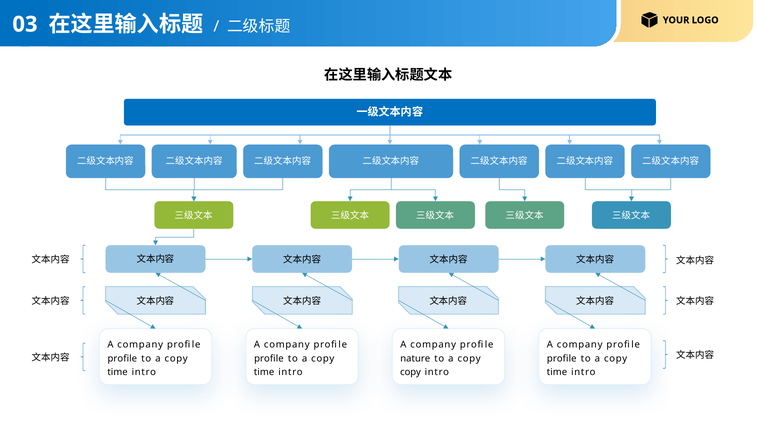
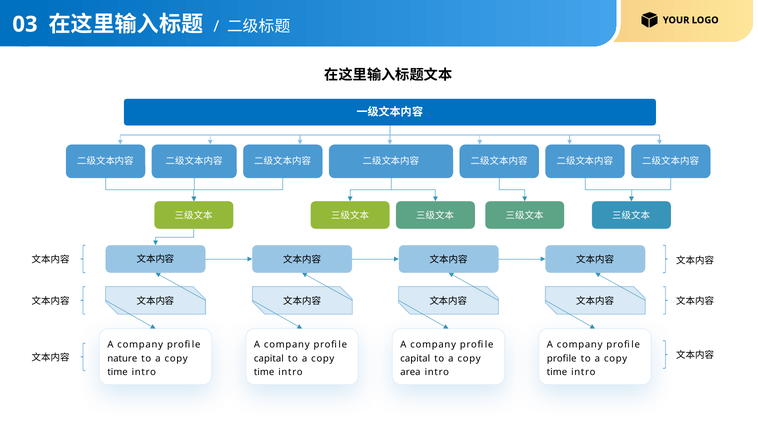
profile at (122, 359): profile -> nature
profile at (269, 359): profile -> capital
nature at (415, 359): nature -> capital
copy at (411, 372): copy -> area
